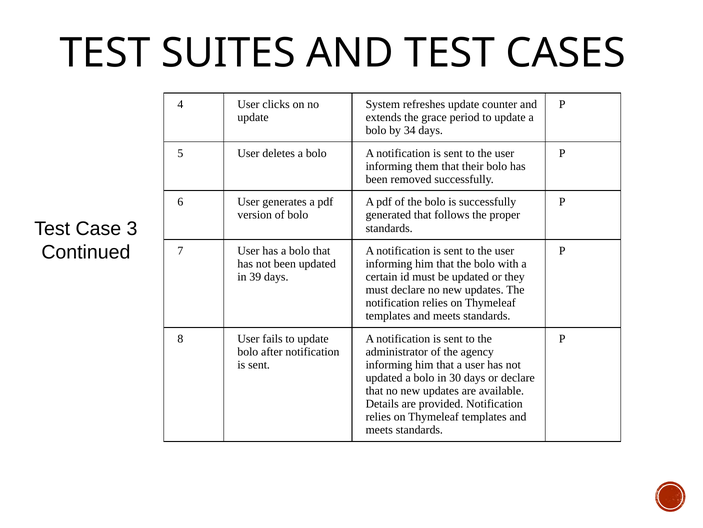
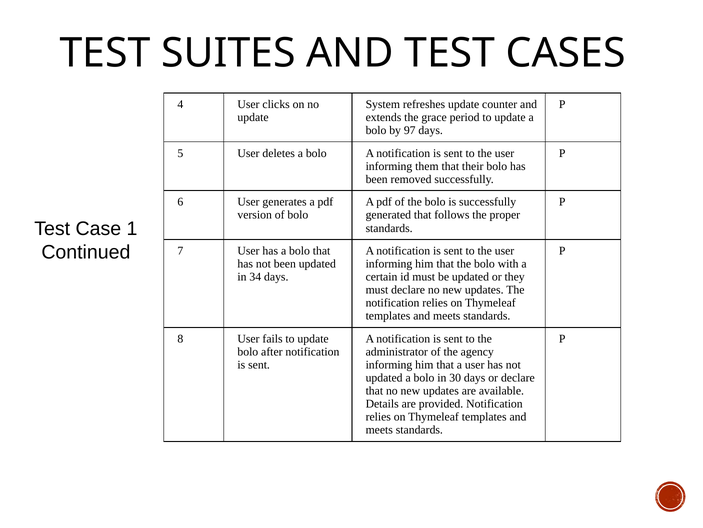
34: 34 -> 97
3: 3 -> 1
39: 39 -> 34
